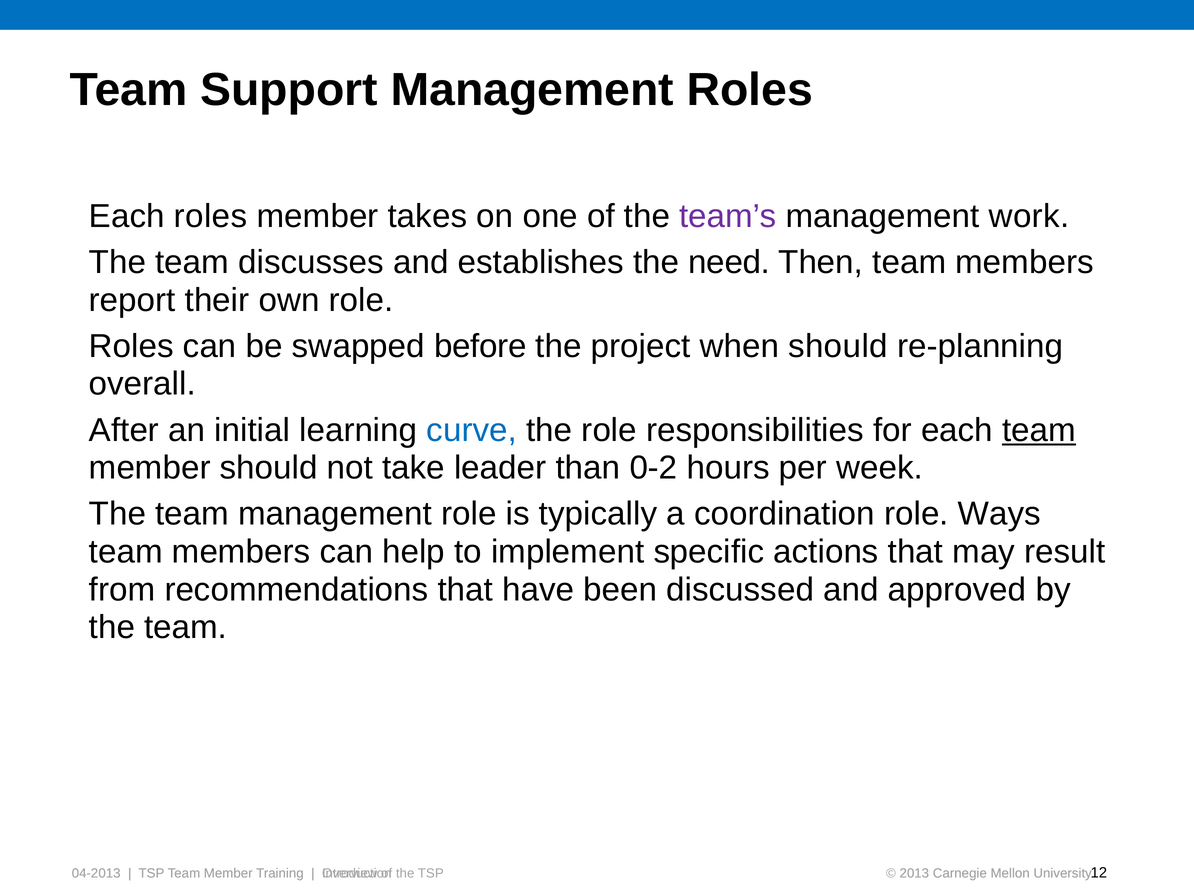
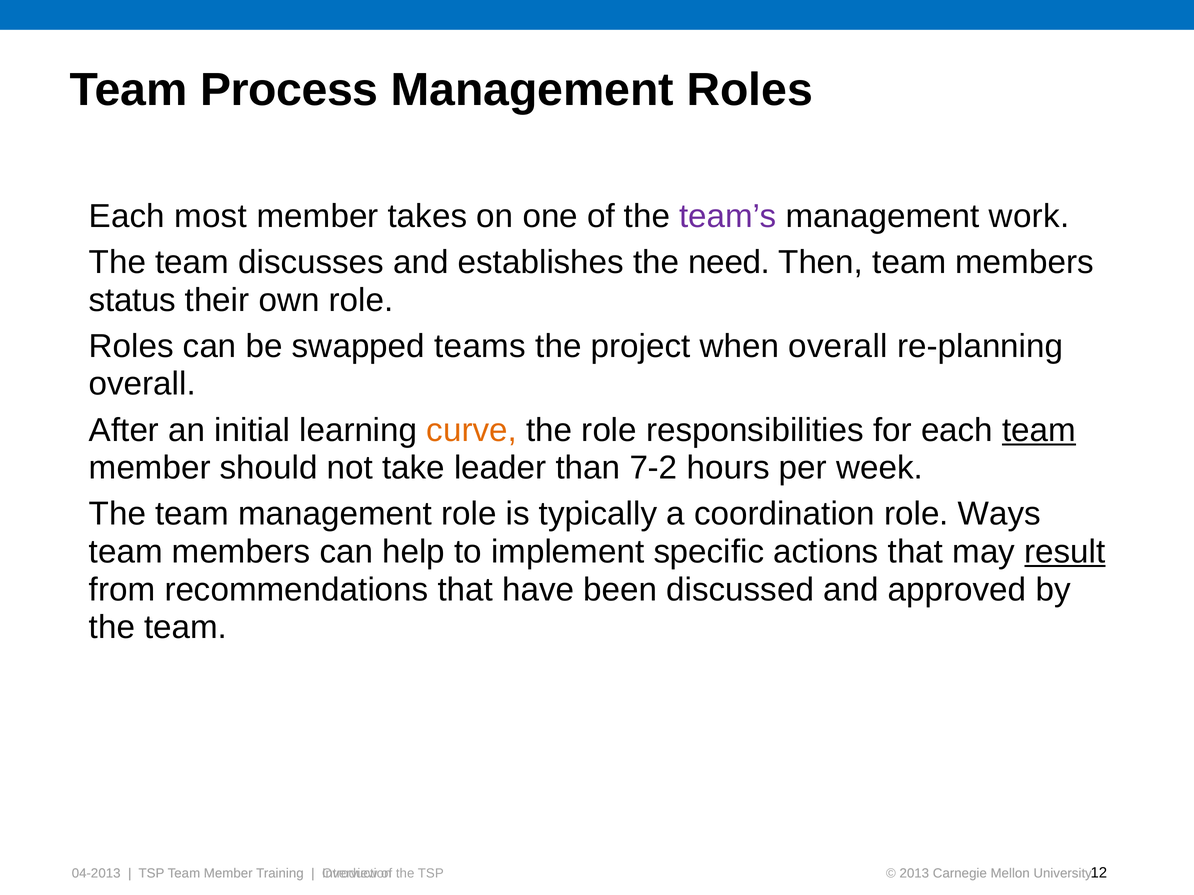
Support: Support -> Process
Each roles: roles -> most
report: report -> status
before: before -> teams
when should: should -> overall
curve colour: blue -> orange
0-2: 0-2 -> 7-2
result underline: none -> present
